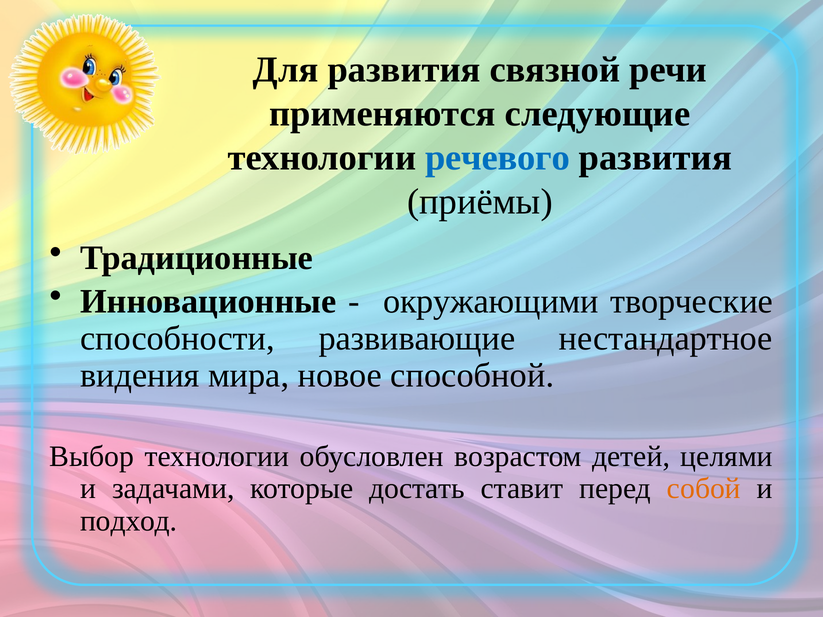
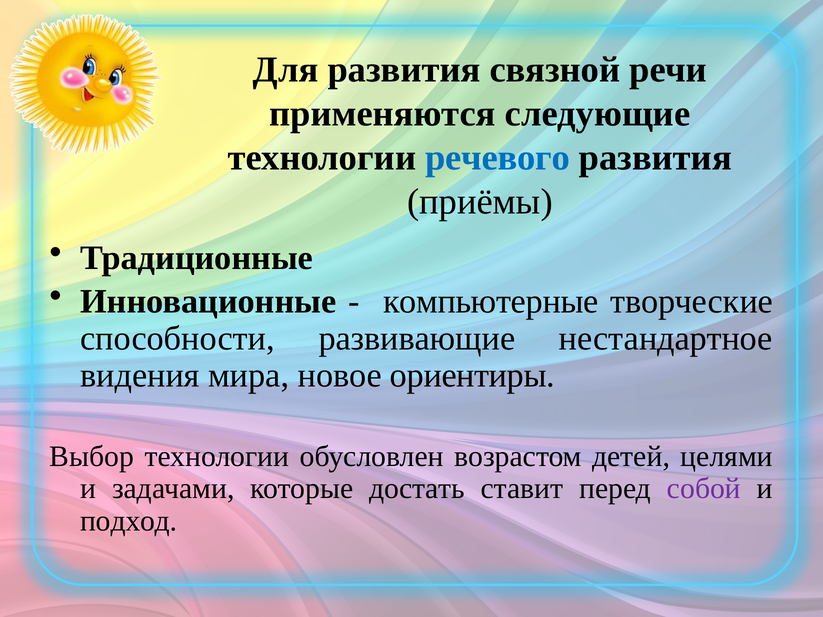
окружающими: окружающими -> компьютерные
способной: способной -> ориентиры
собой colour: orange -> purple
